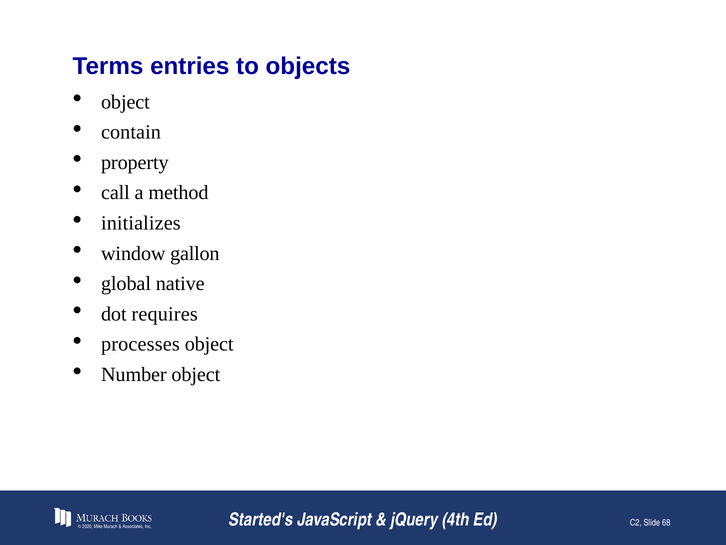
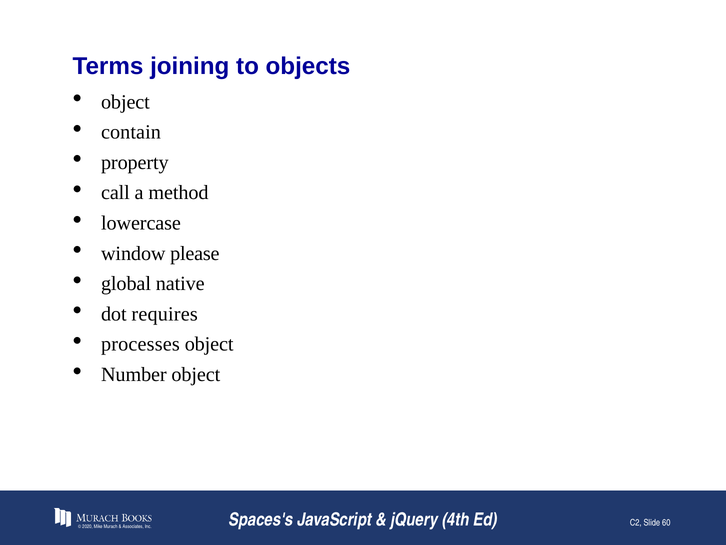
entries: entries -> joining
initializes: initializes -> lowercase
gallon: gallon -> please
Started's: Started's -> Spaces's
68: 68 -> 60
